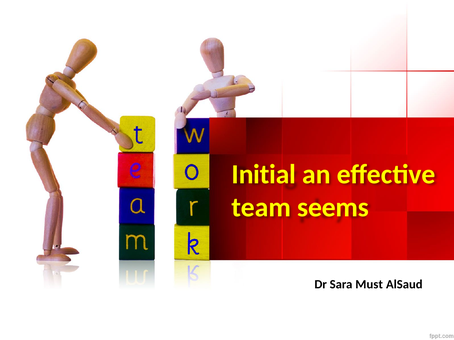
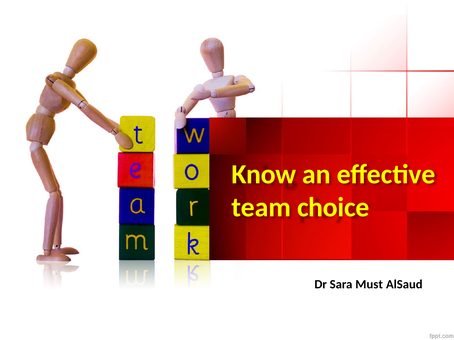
Initial: Initial -> Know
seems: seems -> choice
